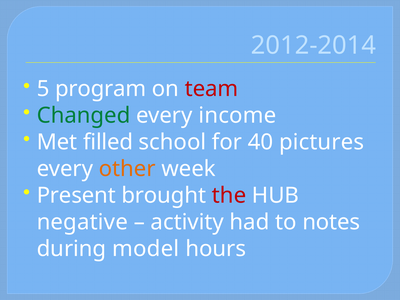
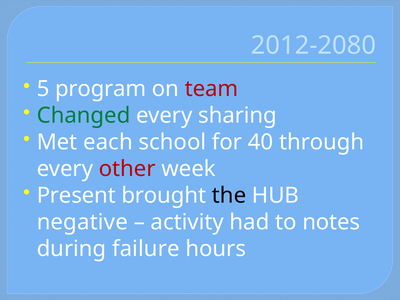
2012-2014: 2012-2014 -> 2012-2080
income: income -> sharing
filled: filled -> each
pictures: pictures -> through
other colour: orange -> red
the colour: red -> black
model: model -> failure
